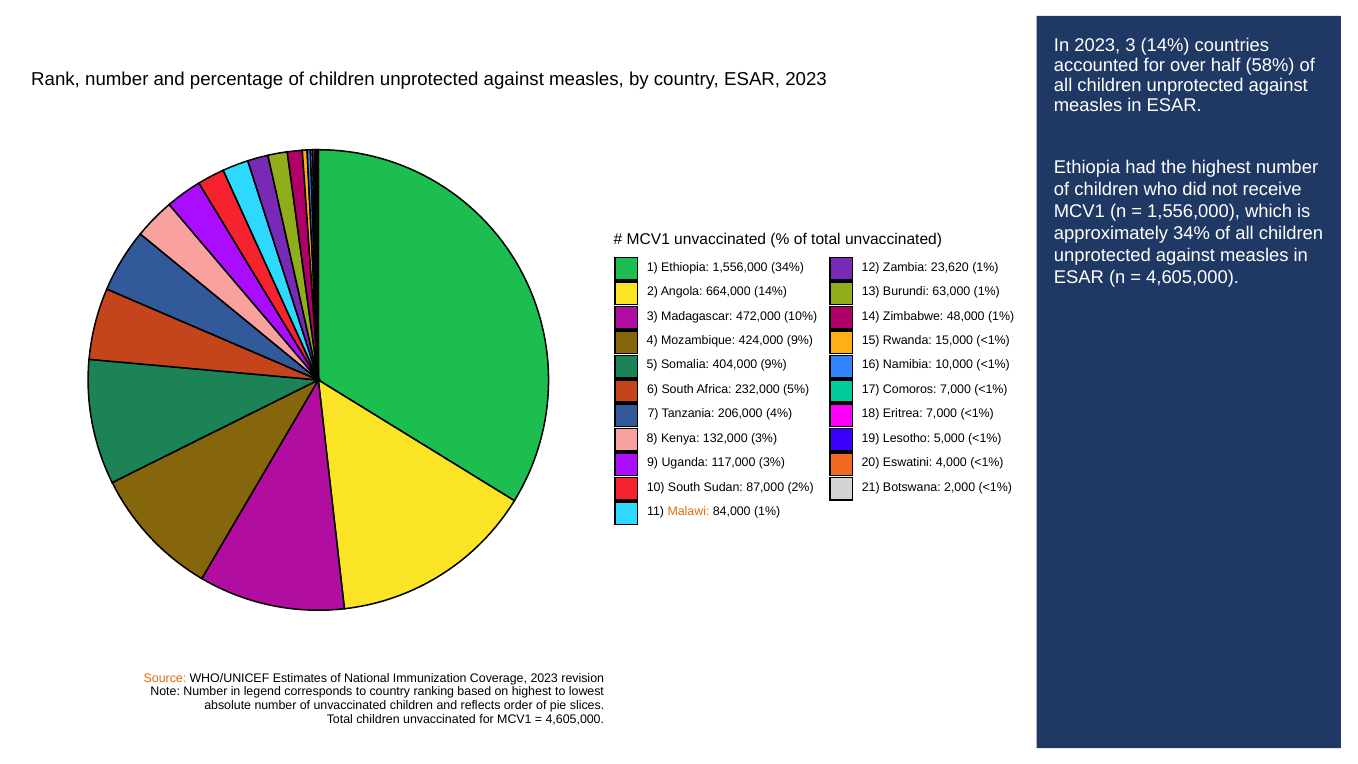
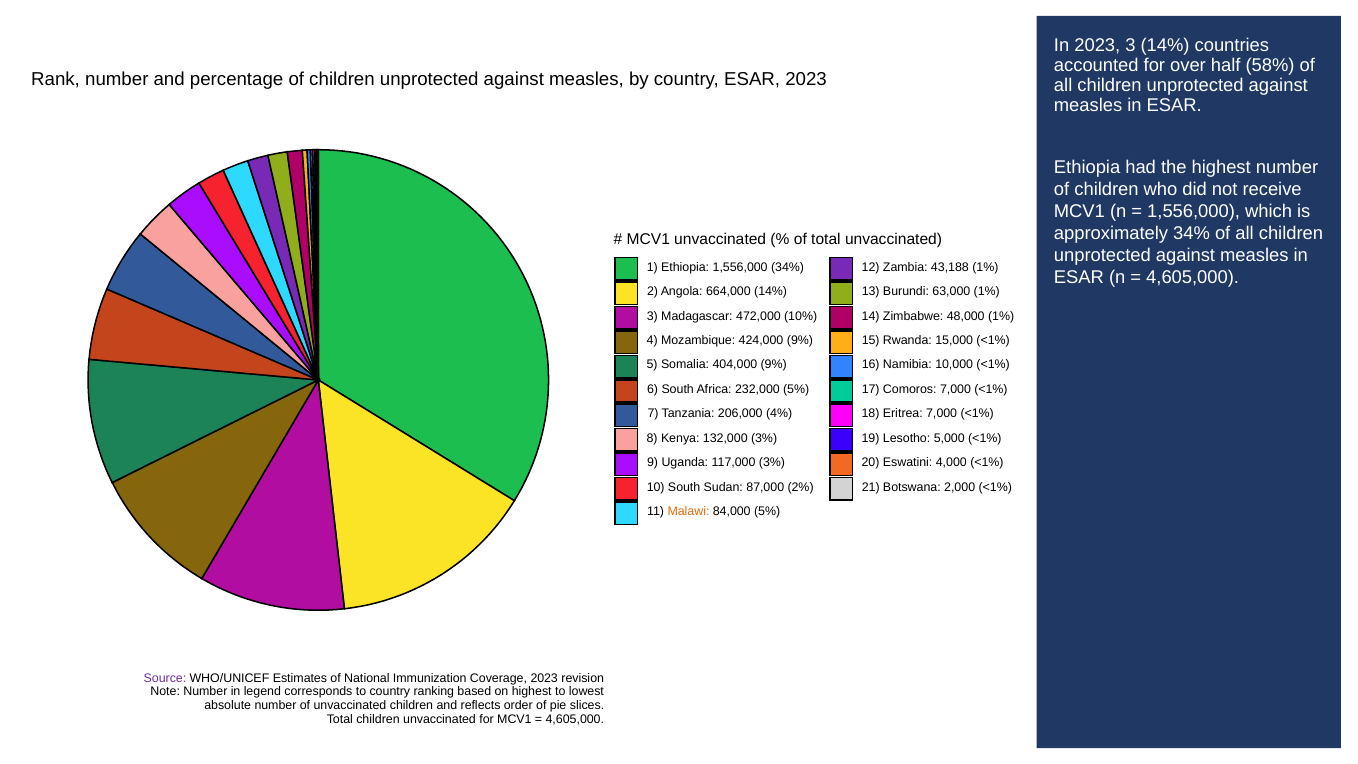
23,620: 23,620 -> 43,188
84,000 1%: 1% -> 5%
Source colour: orange -> purple
